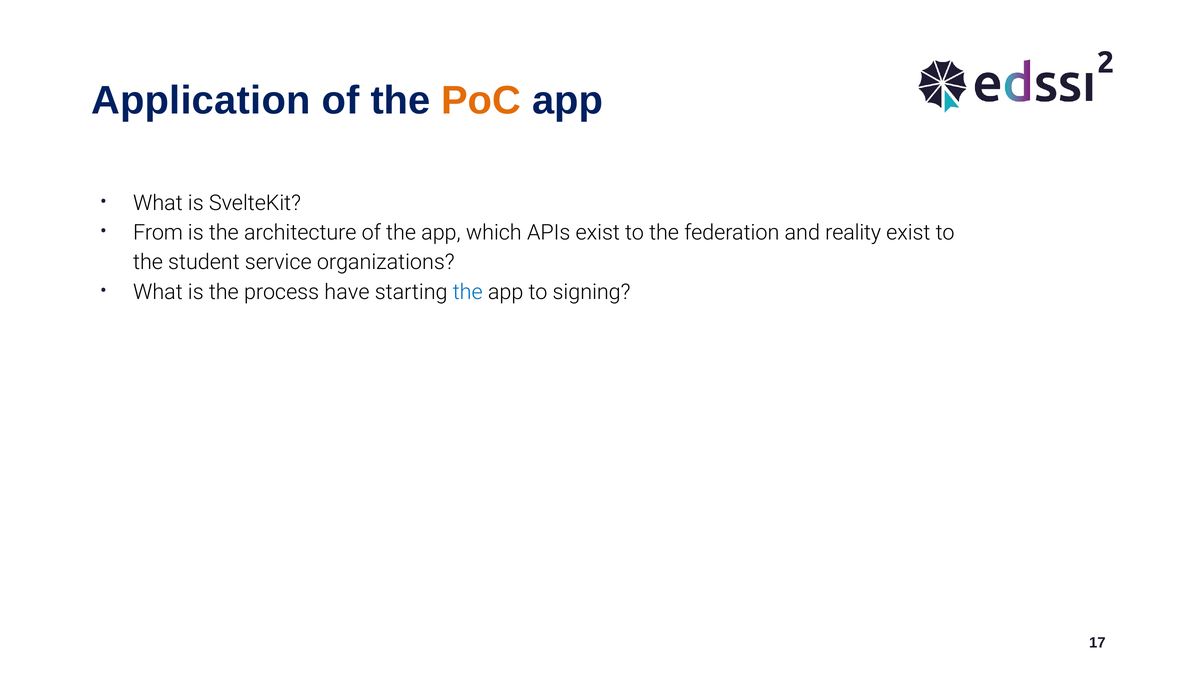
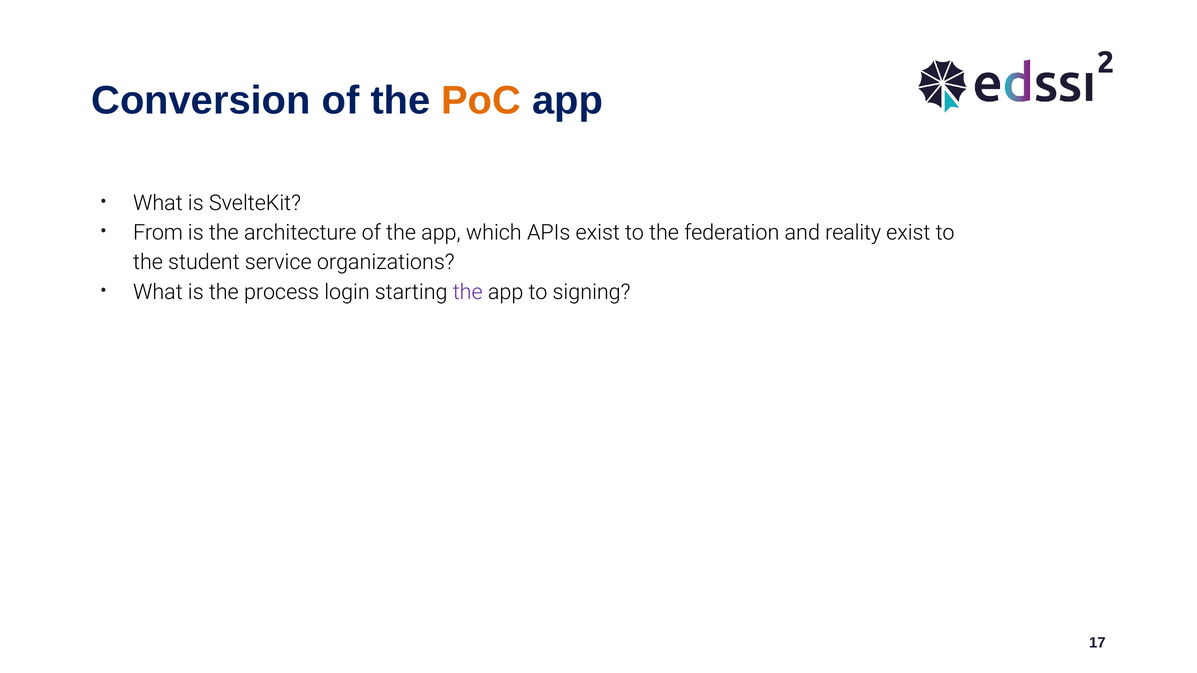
Application: Application -> Conversion
have: have -> login
the at (468, 292) colour: blue -> purple
